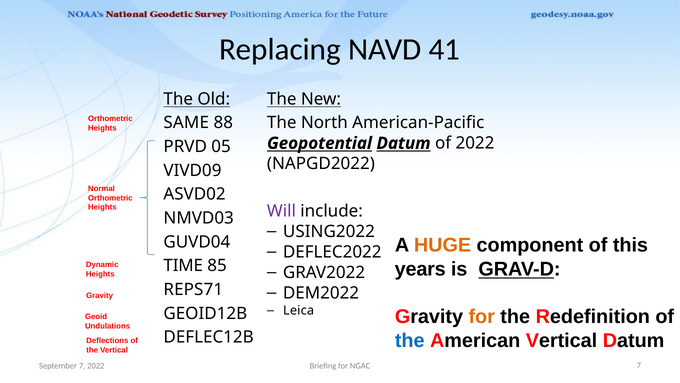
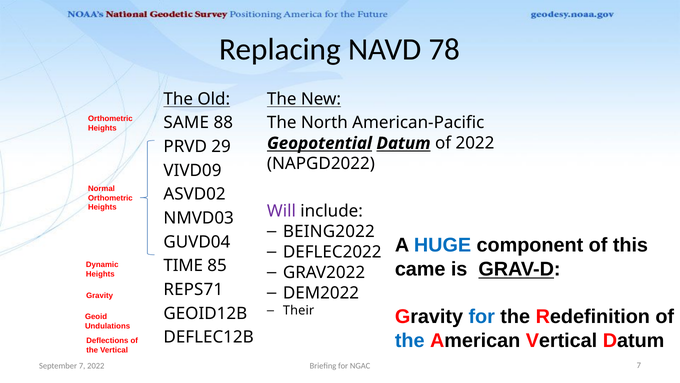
41: 41 -> 78
05: 05 -> 29
USING2022: USING2022 -> BEING2022
HUGE colour: orange -> blue
years: years -> came
Leica: Leica -> Their
for at (482, 316) colour: orange -> blue
